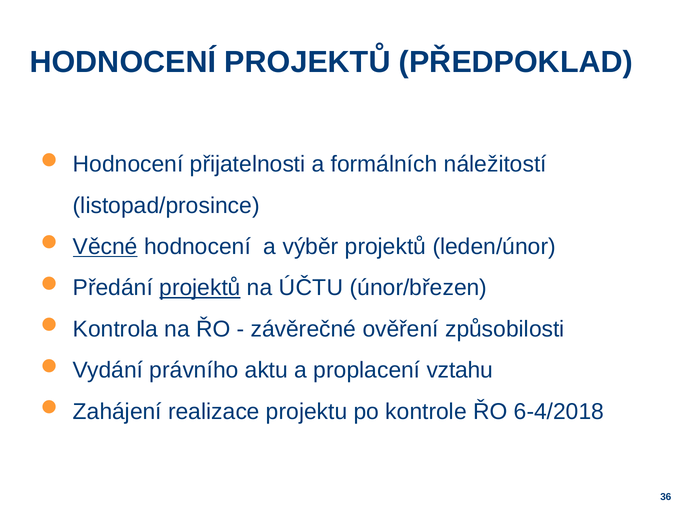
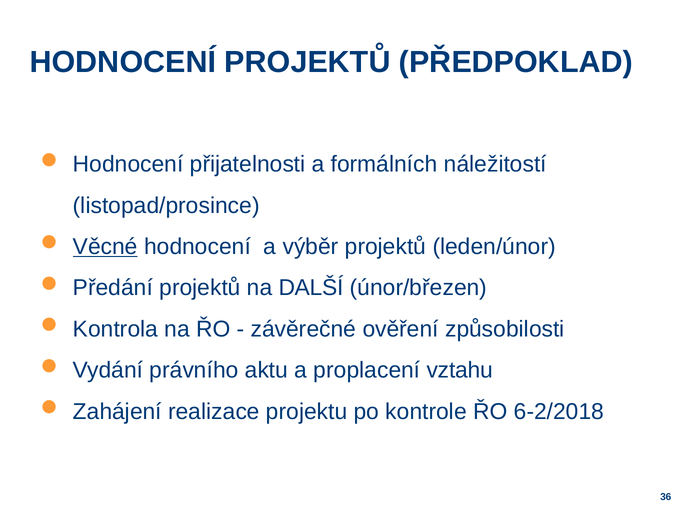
projektů at (200, 288) underline: present -> none
ÚČTU: ÚČTU -> DALŠÍ
6-4/2018: 6-4/2018 -> 6-2/2018
